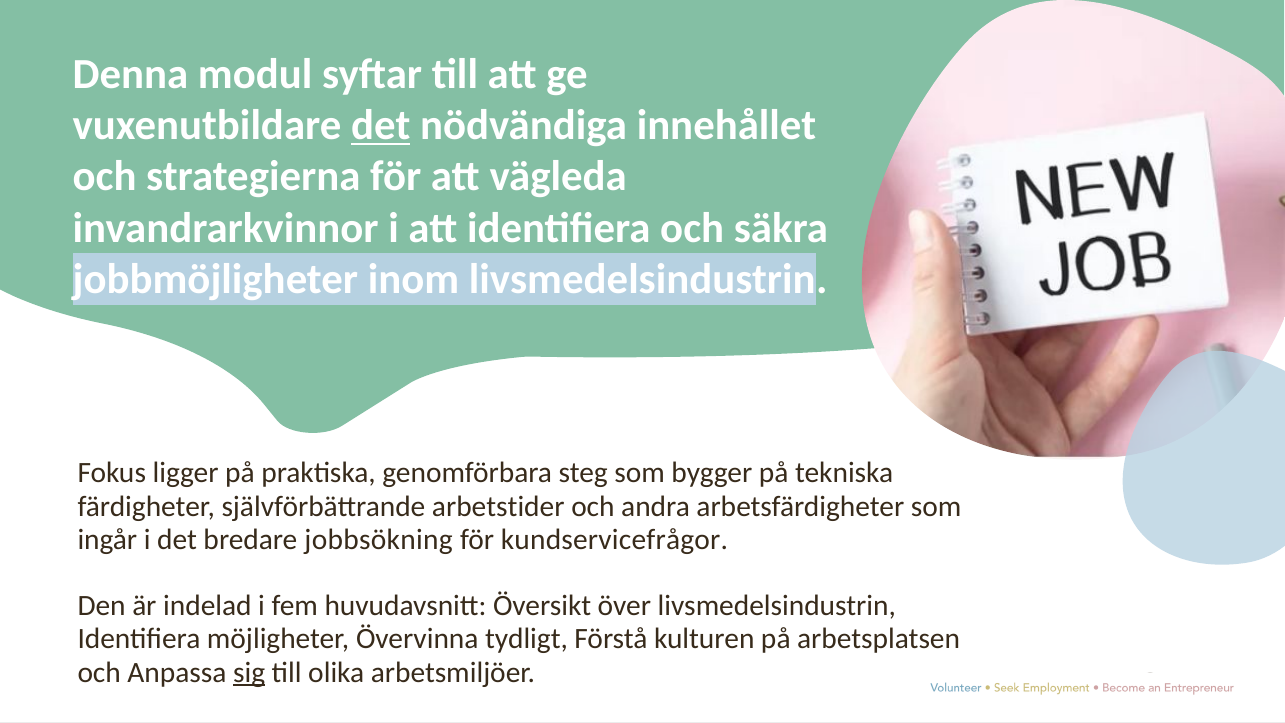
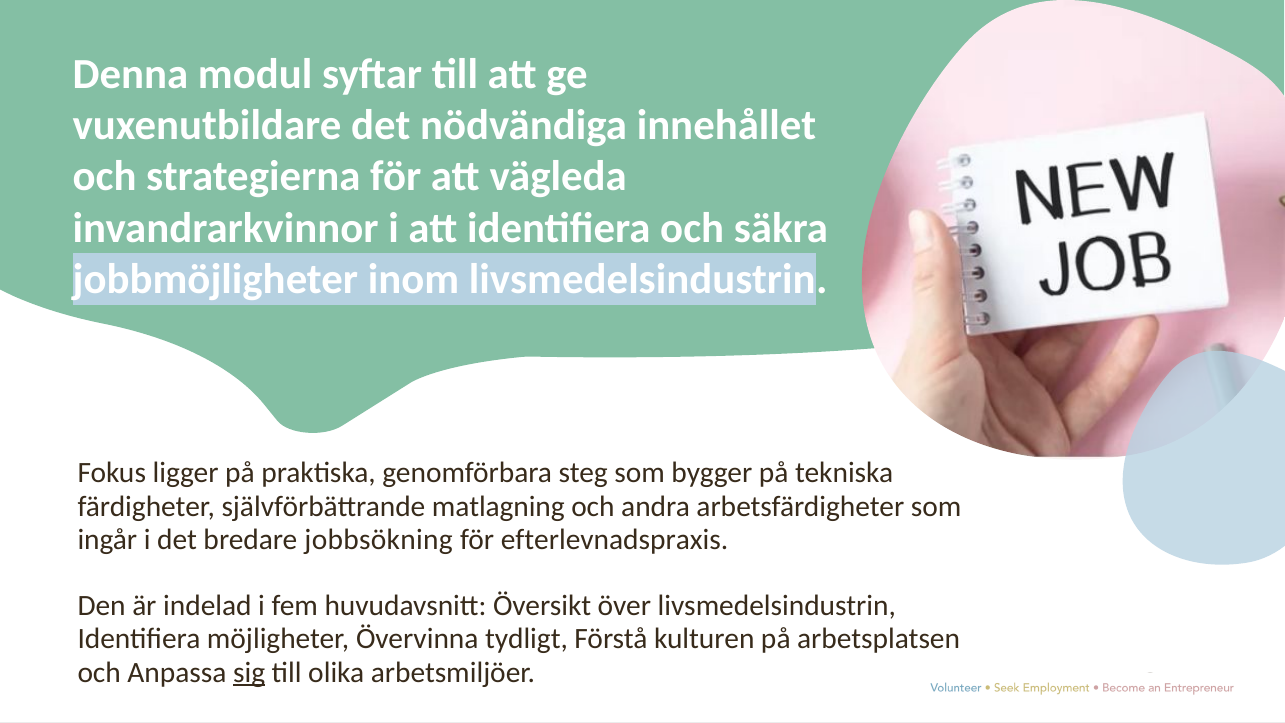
det at (381, 125) underline: present -> none
arbetstider: arbetstider -> matlagning
kundservicefrågor: kundservicefrågor -> efterlevnadspraxis
